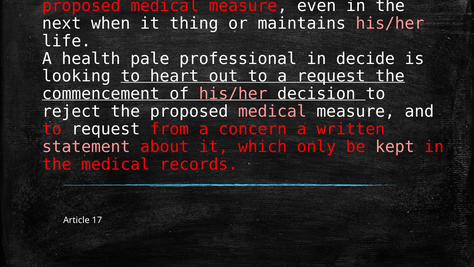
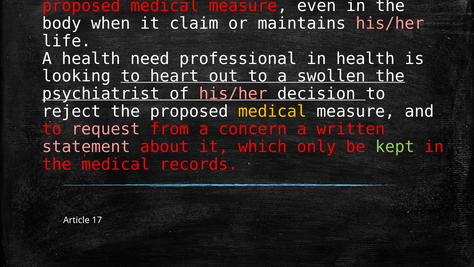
next: next -> body
thing: thing -> claim
pale: pale -> need
in decide: decide -> health
a request: request -> swollen
commencement: commencement -> psychiatrist
medical at (272, 111) colour: pink -> yellow
request at (106, 129) colour: white -> pink
kept colour: pink -> light green
